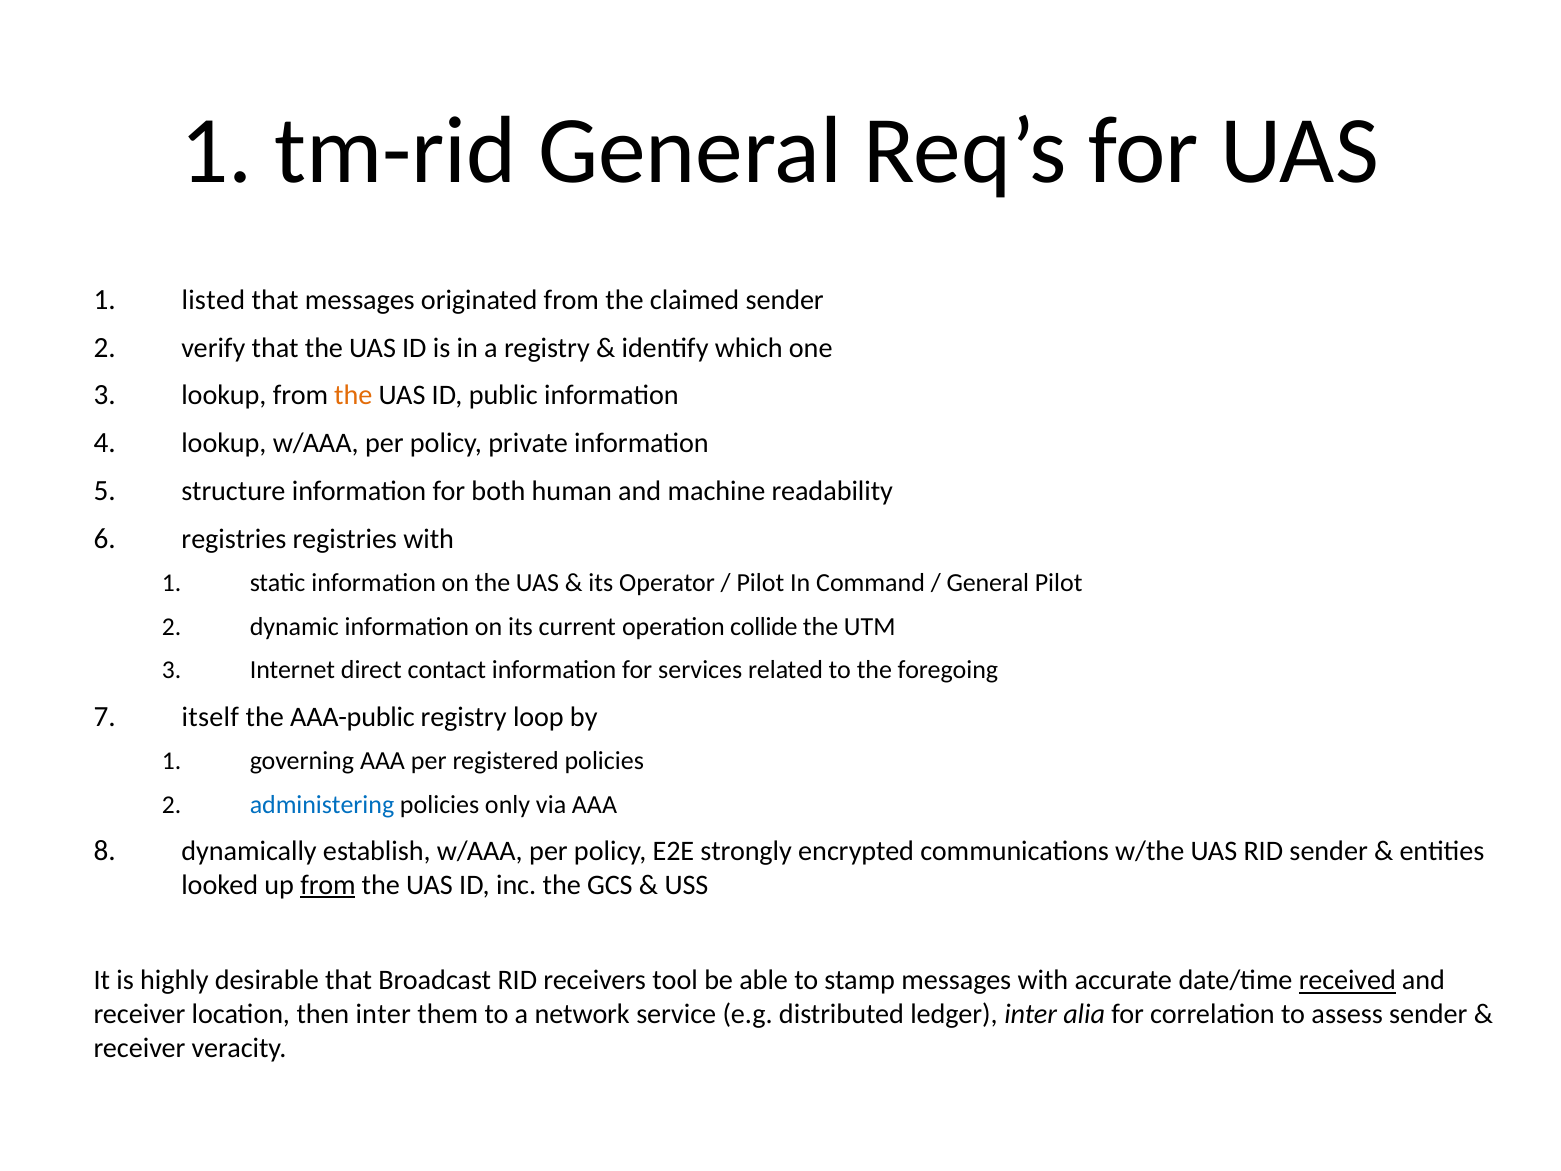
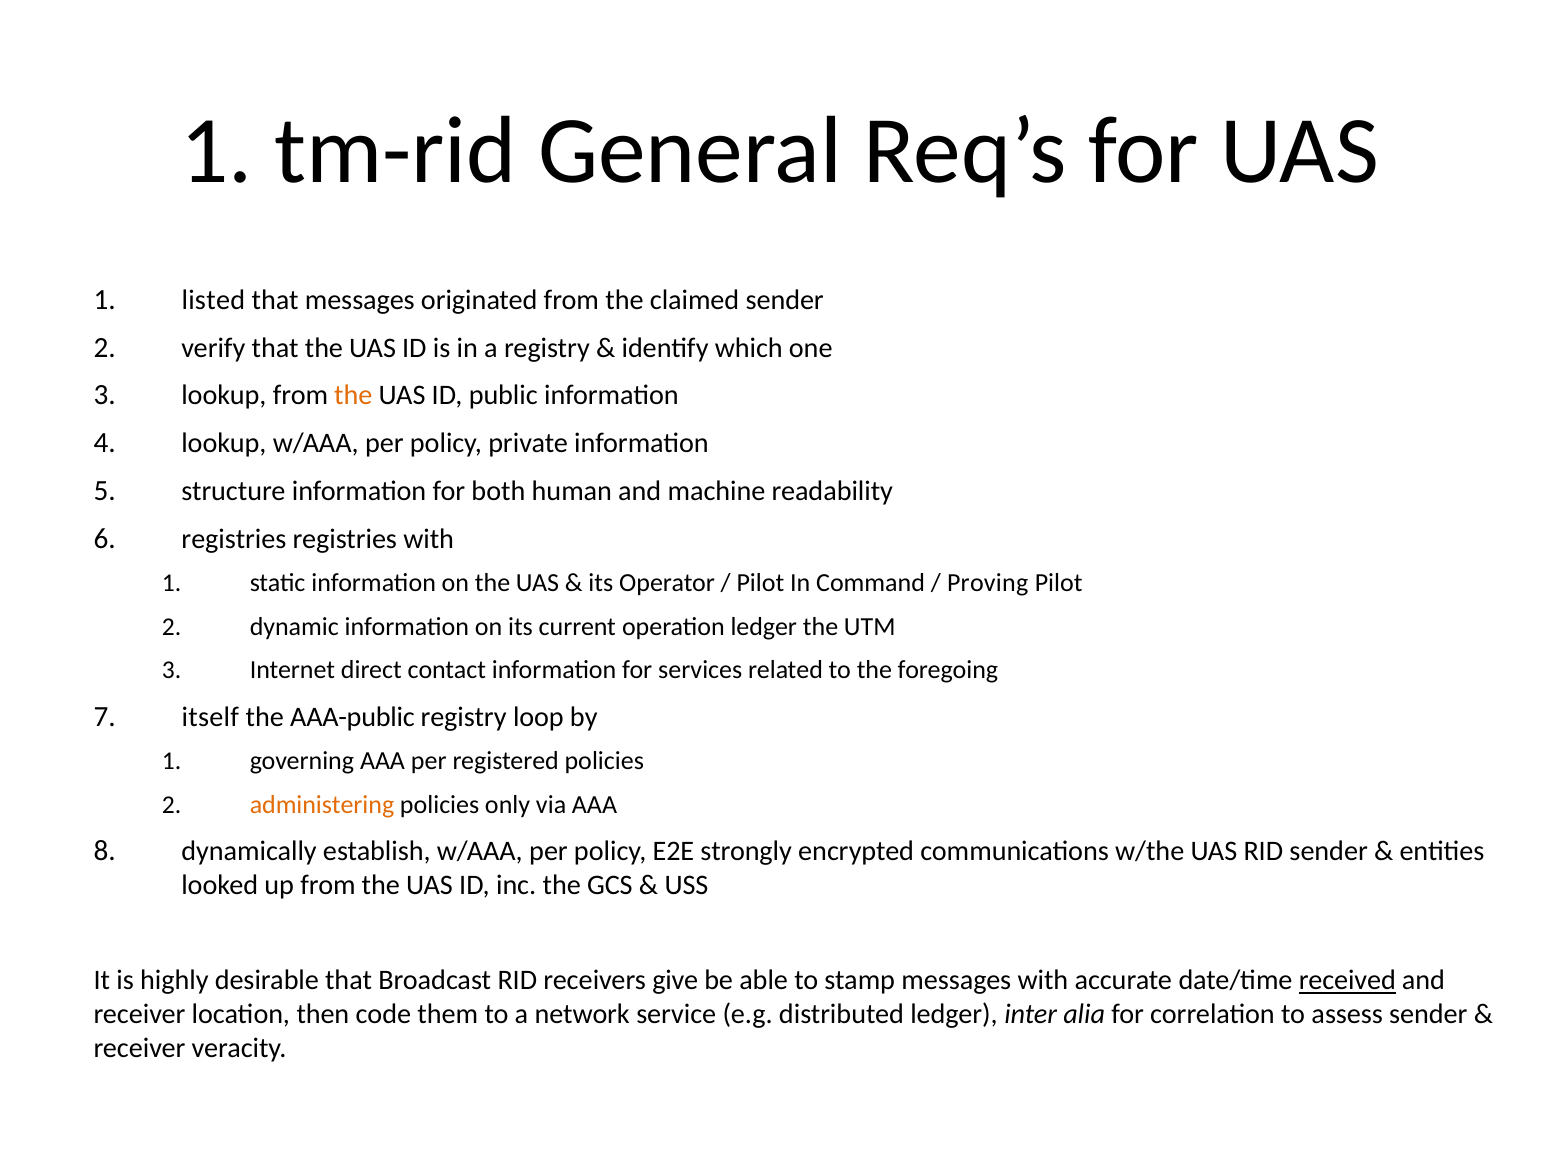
General at (988, 583): General -> Proving
operation collide: collide -> ledger
administering colour: blue -> orange
from at (328, 885) underline: present -> none
tool: tool -> give
then inter: inter -> code
